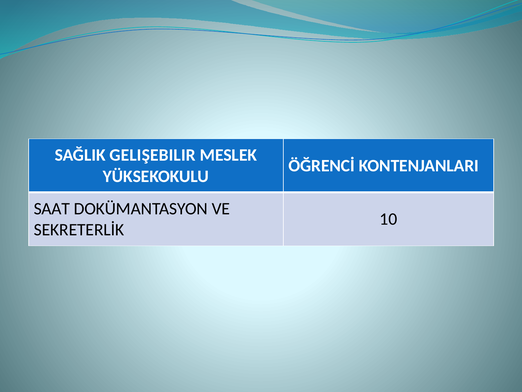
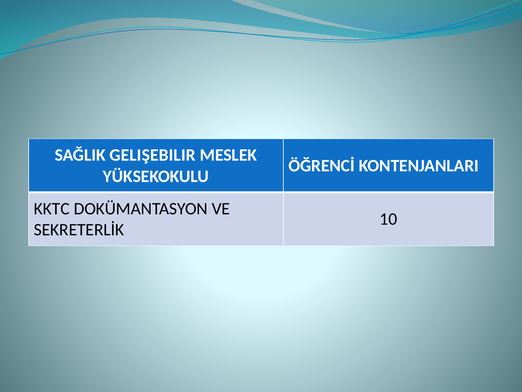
SAAT: SAAT -> KKTC
